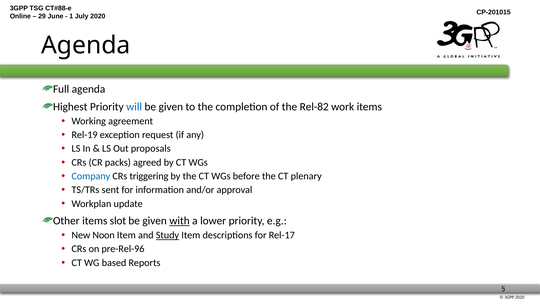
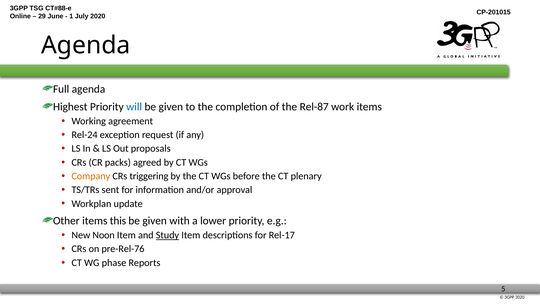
Rel-82: Rel-82 -> Rel-87
Rel-19: Rel-19 -> Rel-24
Company colour: blue -> orange
slot: slot -> this
with underline: present -> none
pre-Rel-96: pre-Rel-96 -> pre-Rel-76
based: based -> phase
